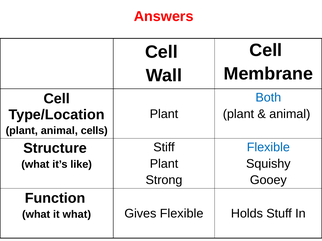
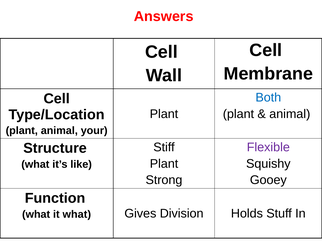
cells: cells -> your
Flexible at (268, 147) colour: blue -> purple
Gives Flexible: Flexible -> Division
